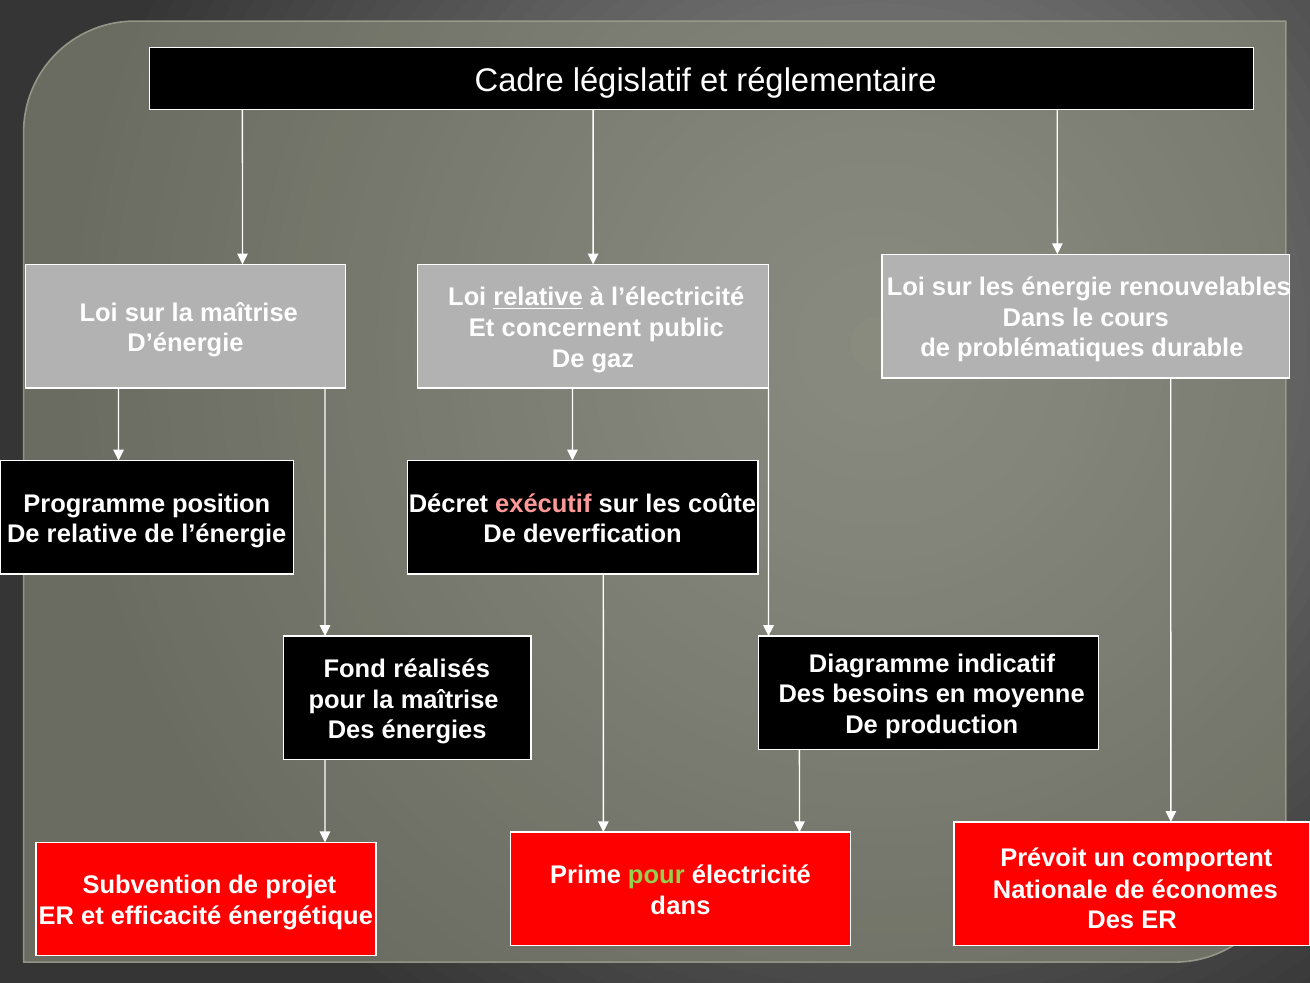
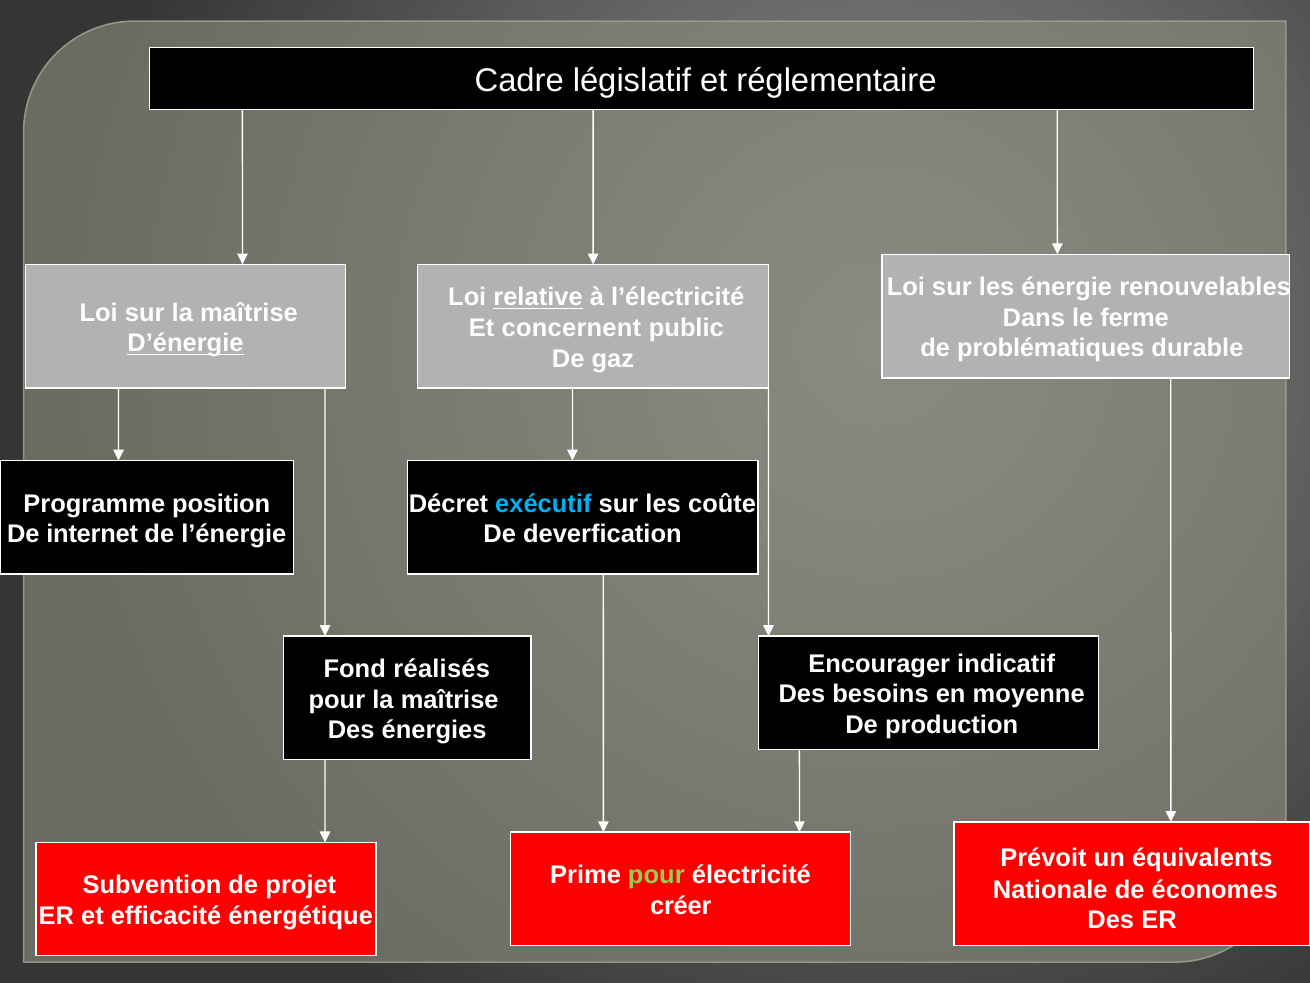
cours: cours -> ferme
D’énergie underline: none -> present
exécutif colour: pink -> light blue
De relative: relative -> internet
Diagramme: Diagramme -> Encourager
comportent: comportent -> équivalents
dans at (681, 905): dans -> créer
